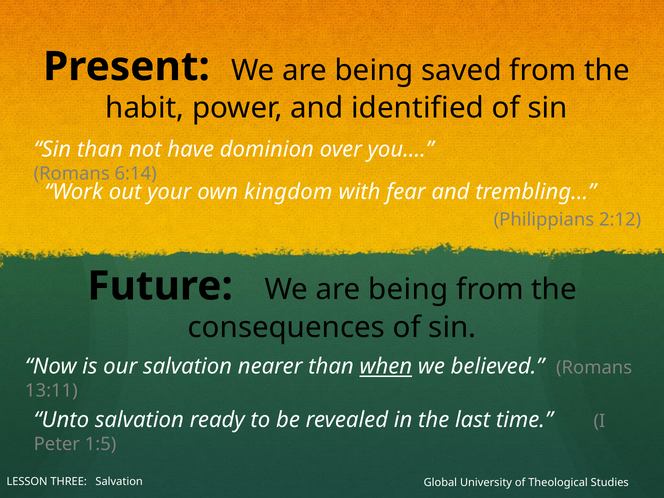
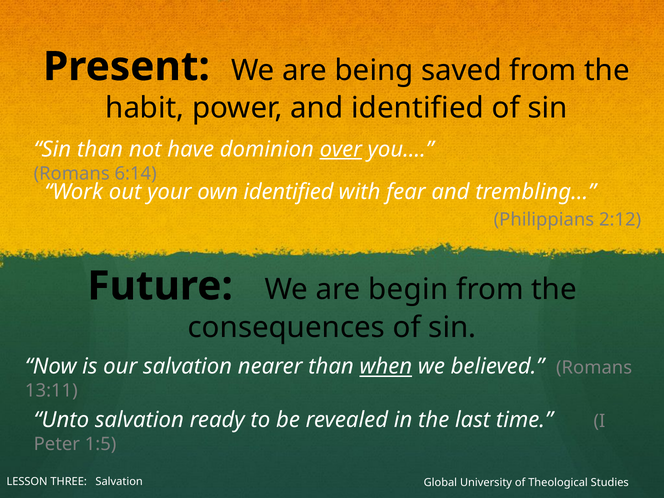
over underline: none -> present
own kingdom: kingdom -> identified
Future We are being: being -> begin
